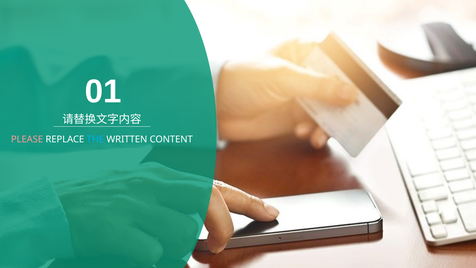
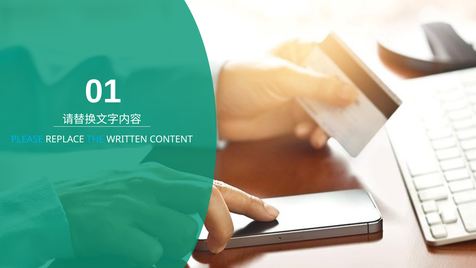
PLEASE colour: pink -> light blue
